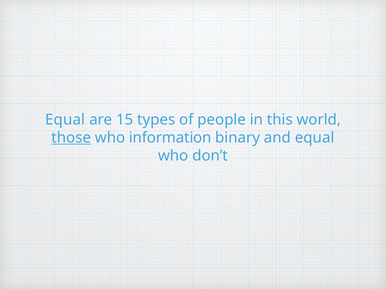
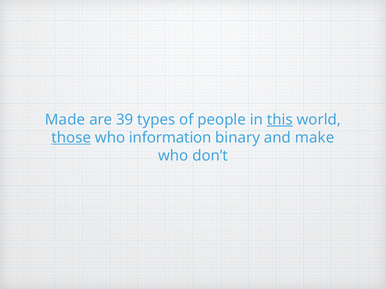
Equal at (65, 120): Equal -> Made
15: 15 -> 39
this underline: none -> present
and equal: equal -> make
